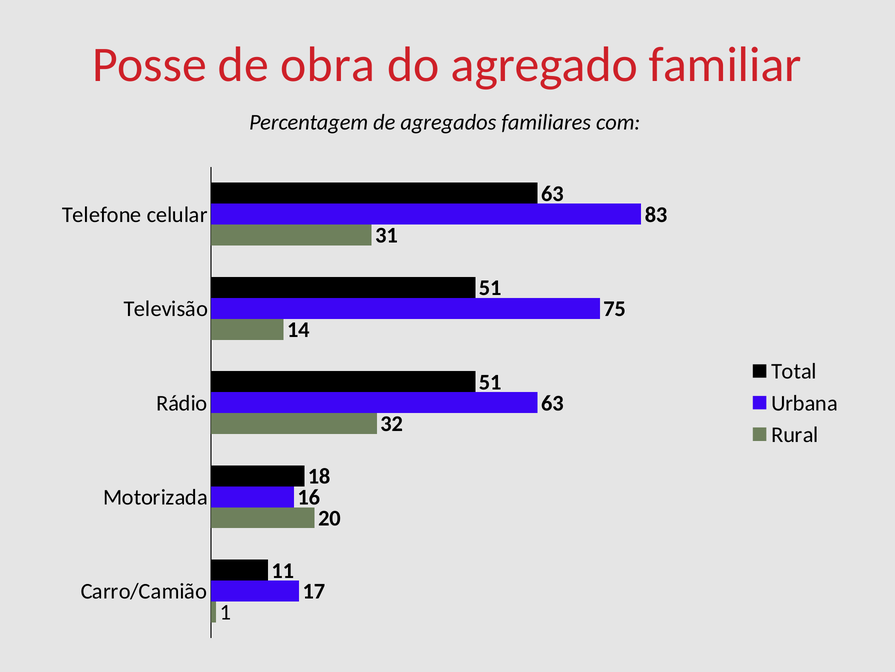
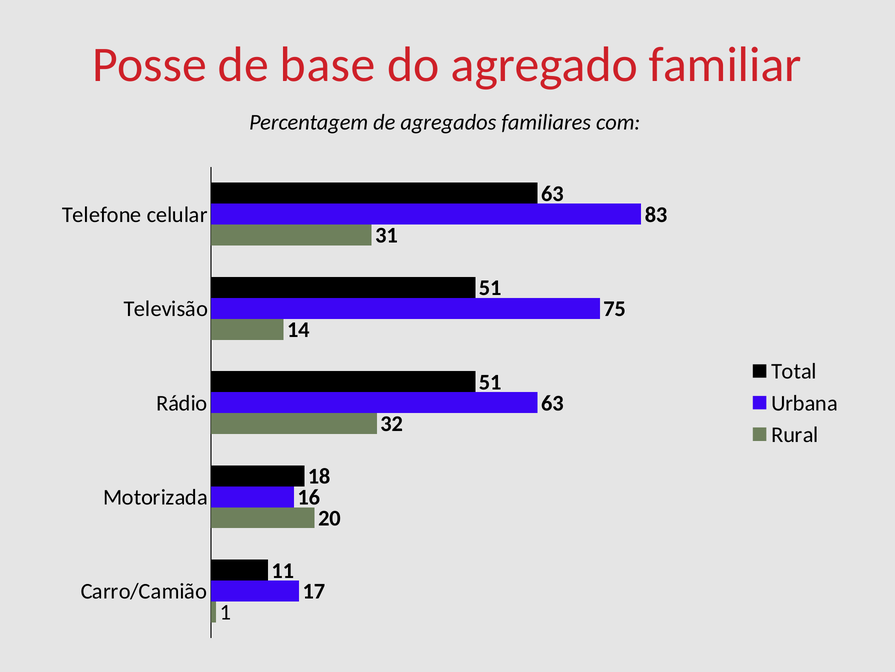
obra: obra -> base
